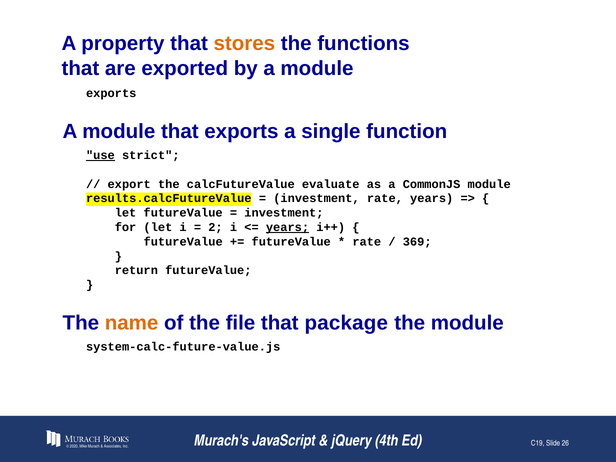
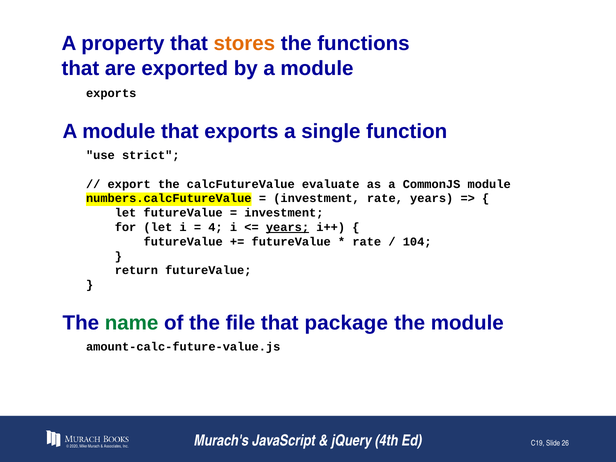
use underline: present -> none
results.calcFutureValue: results.calcFutureValue -> numbers.calcFutureValue
2: 2 -> 4
369: 369 -> 104
name colour: orange -> green
system-calc-future-value.js: system-calc-future-value.js -> amount-calc-future-value.js
